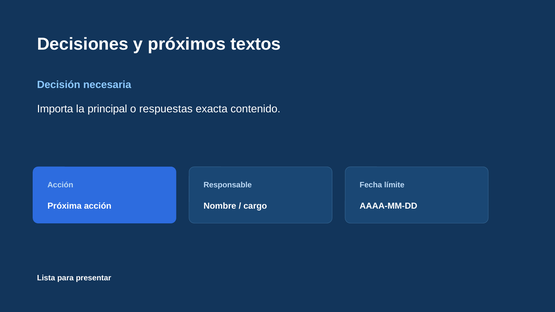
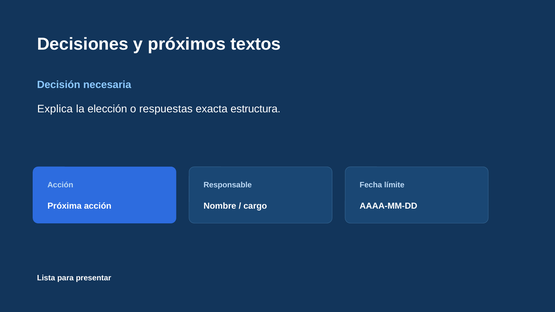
Importa: Importa -> Explica
principal: principal -> elección
contenido: contenido -> estructura
